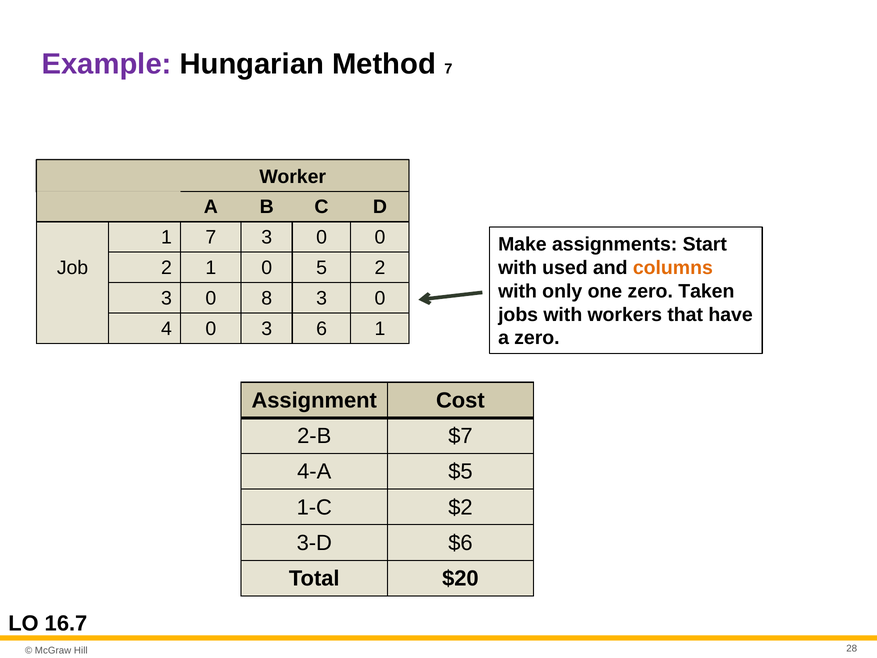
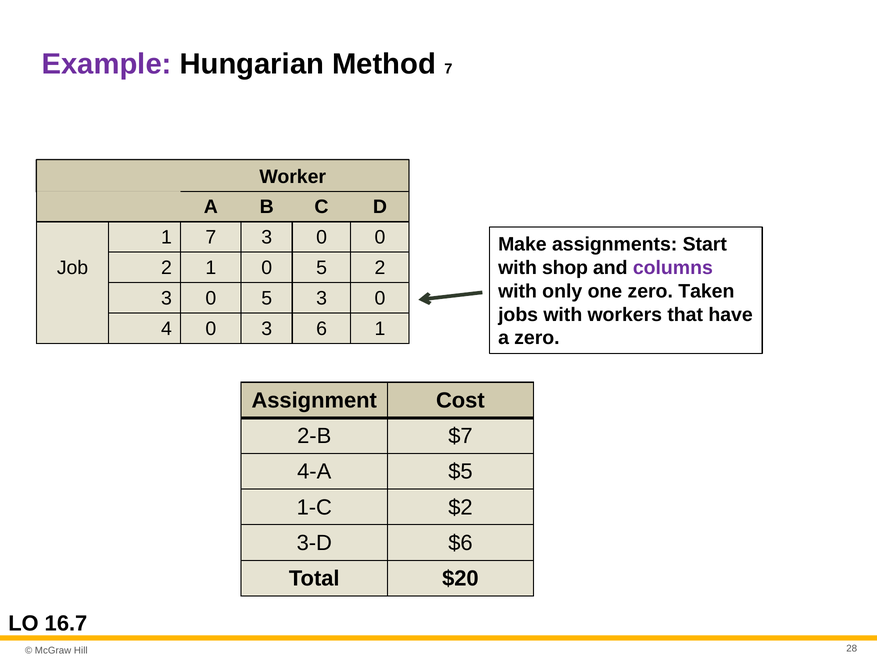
used: used -> shop
columns colour: orange -> purple
3 0 8: 8 -> 5
